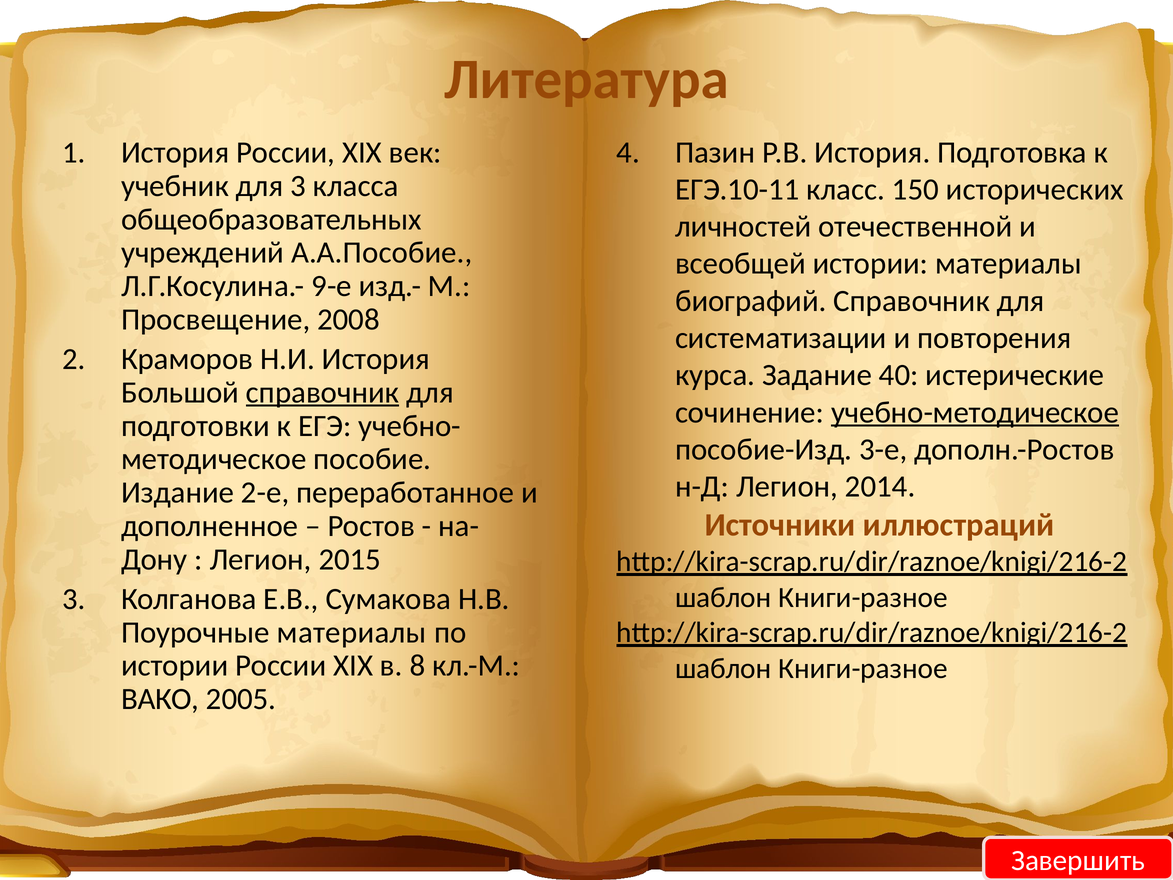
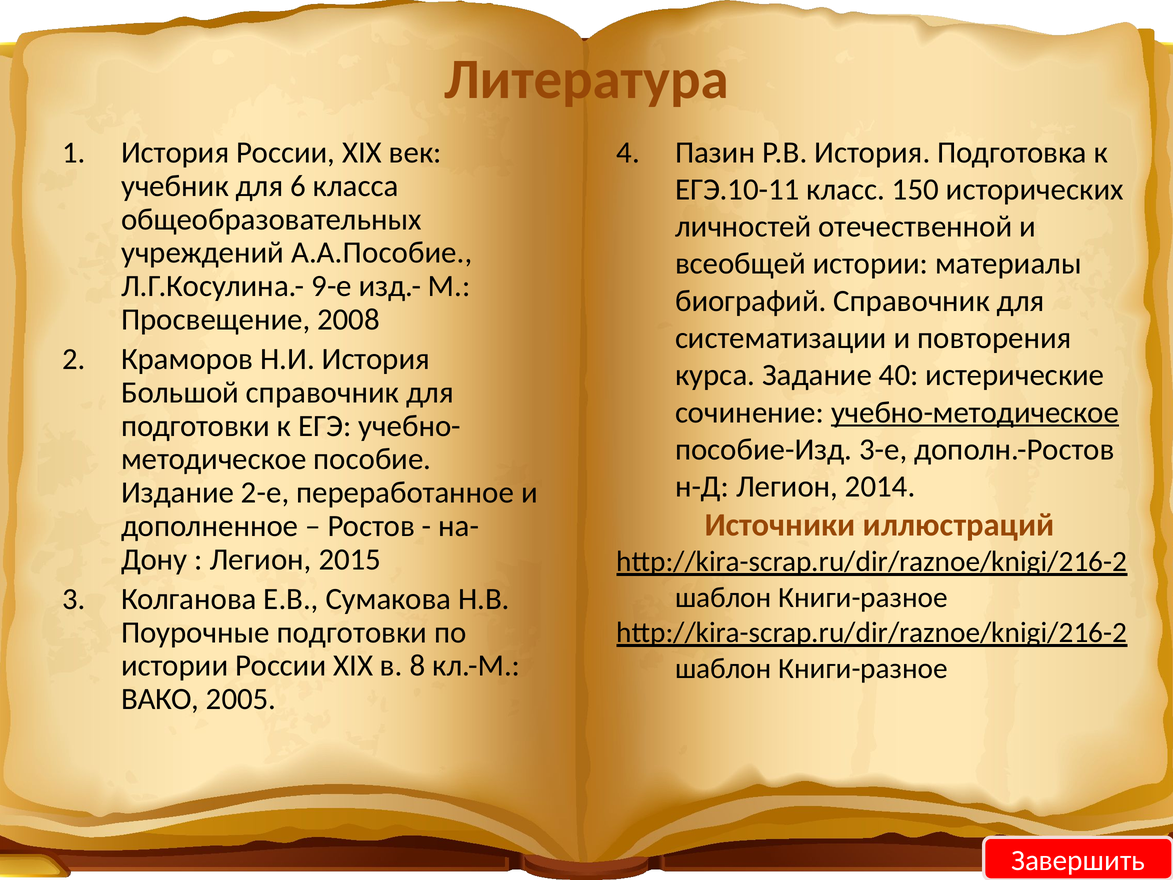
для 3: 3 -> 6
справочник at (323, 392) underline: present -> none
Поурочные материалы: материалы -> подготовки
